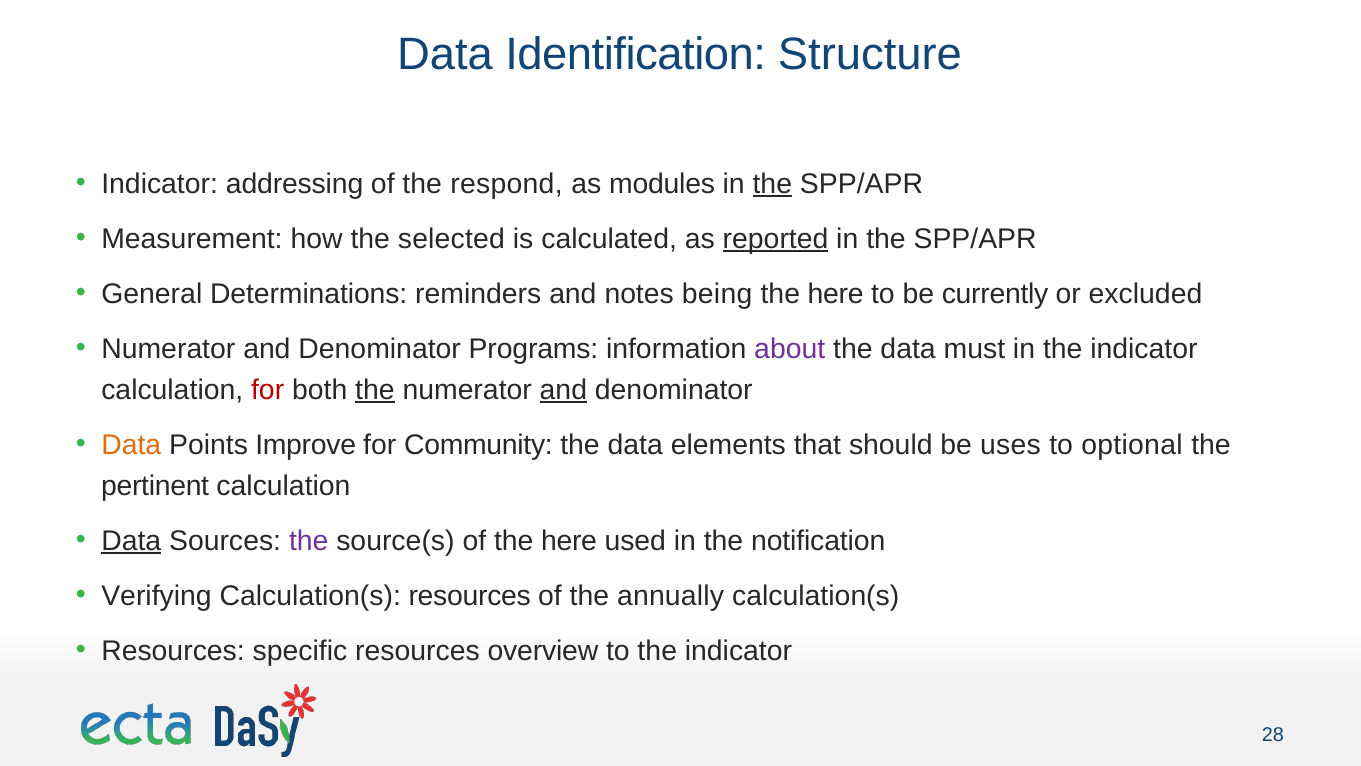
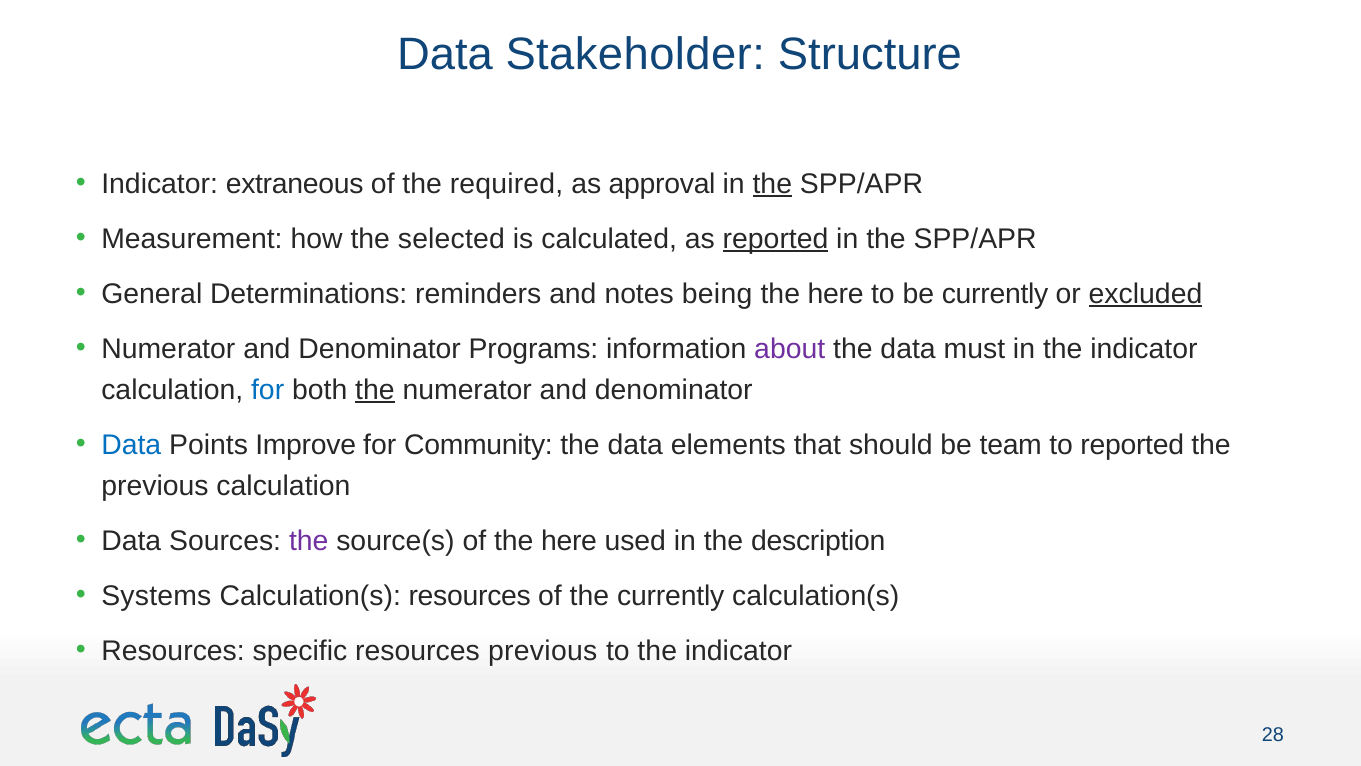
Identification: Identification -> Stakeholder
addressing: addressing -> extraneous
respond: respond -> required
modules: modules -> approval
excluded underline: none -> present
for at (268, 390) colour: red -> blue
and at (563, 390) underline: present -> none
Data at (131, 445) colour: orange -> blue
uses: uses -> team
to optional: optional -> reported
pertinent at (155, 486): pertinent -> previous
Data at (131, 541) underline: present -> none
notification: notification -> description
Verifying: Verifying -> Systems
the annually: annually -> currently
resources overview: overview -> previous
